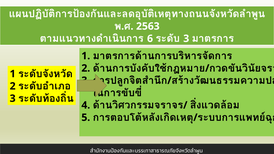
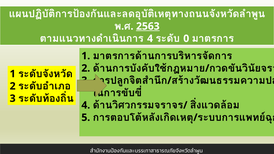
2563 underline: none -> present
6 at (150, 39): 6 -> 4
3 at (186, 39): 3 -> 0
